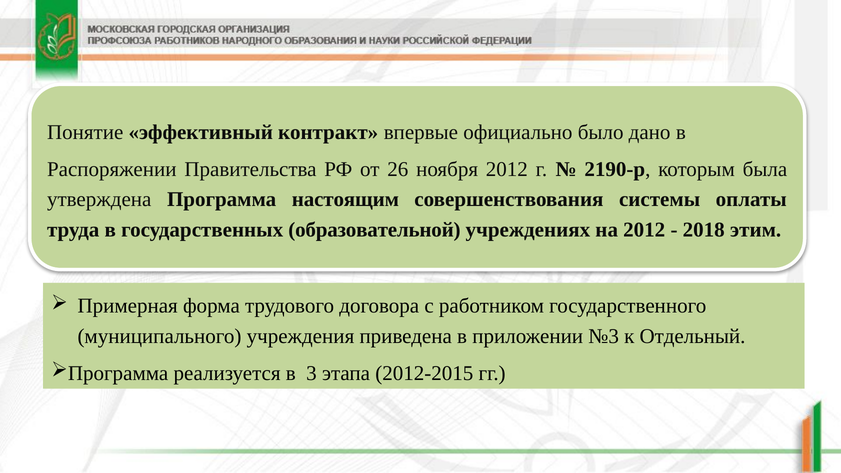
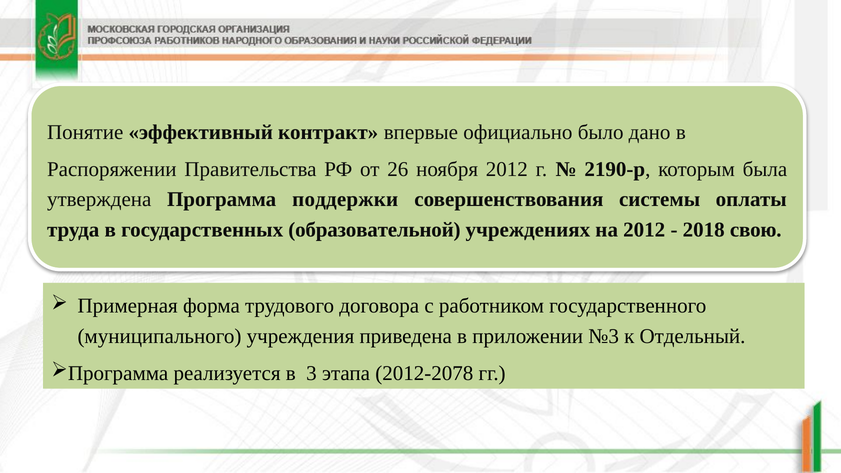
настоящим: настоящим -> поддержки
этим: этим -> свою
2012-2015: 2012-2015 -> 2012-2078
